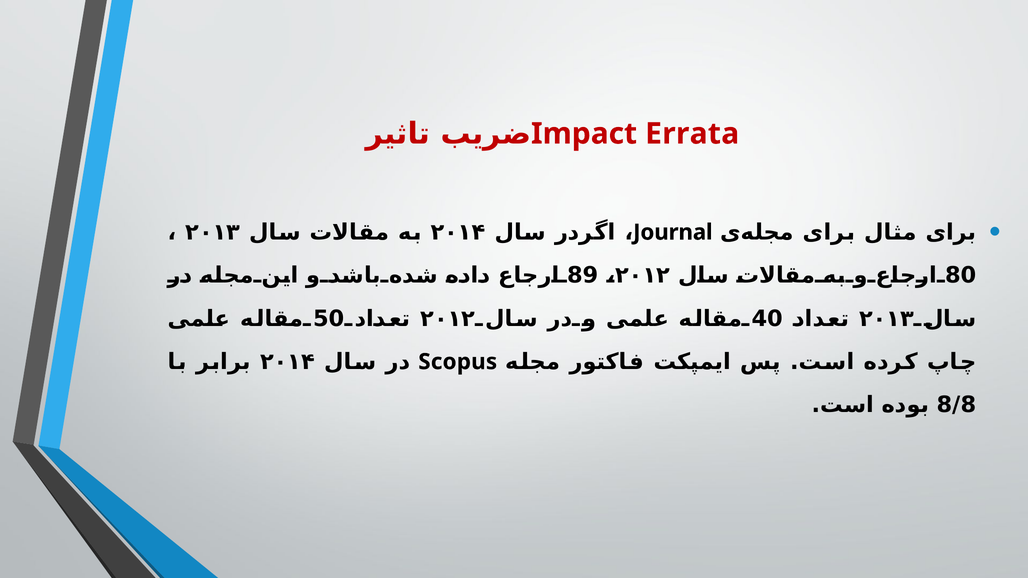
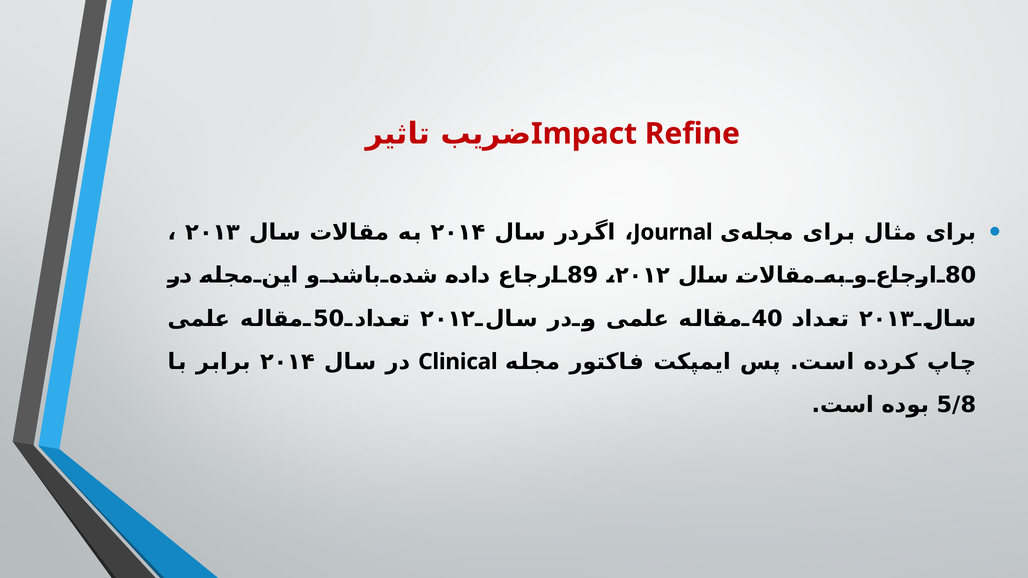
Errata: Errata -> Refine
Scopus: Scopus -> Clinical
8/8: 8/8 -> 5/8
